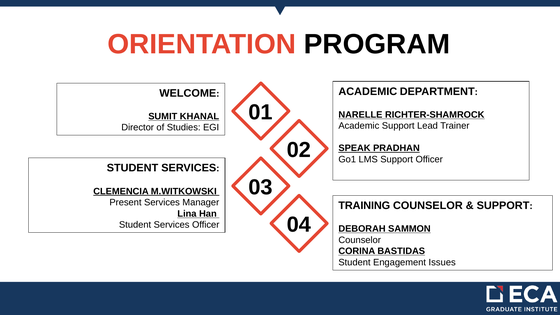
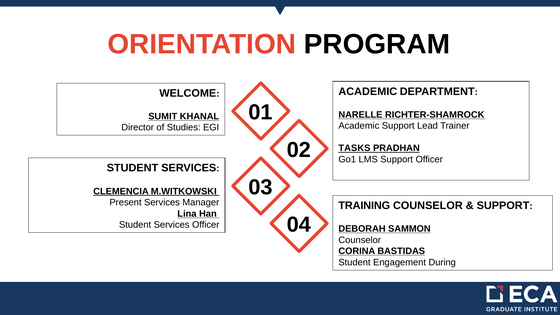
SPEAK: SPEAK -> TASKS
Issues: Issues -> During
